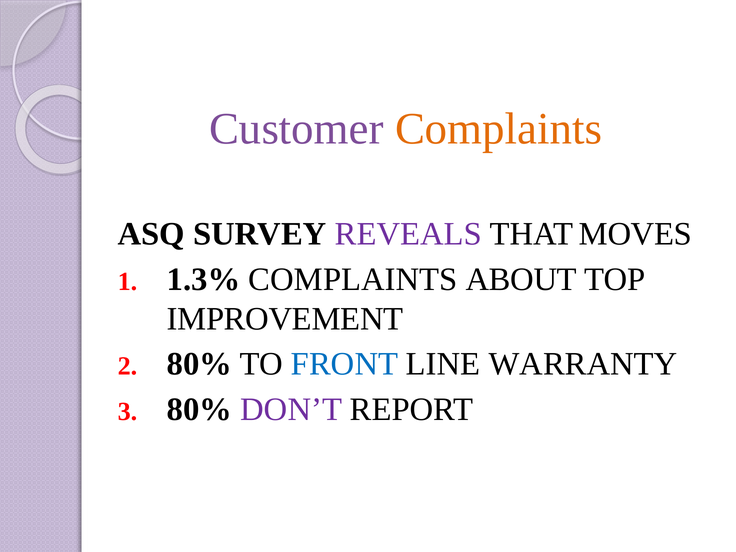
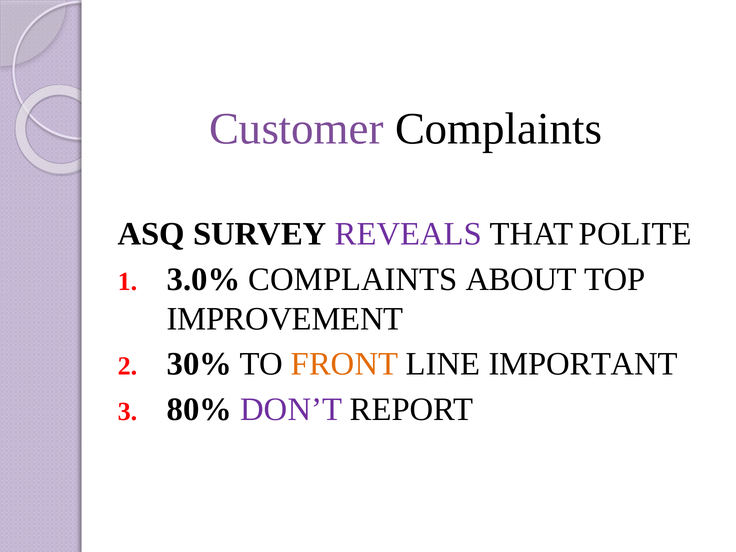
Complaints at (499, 129) colour: orange -> black
MOVES: MOVES -> POLITE
1.3%: 1.3% -> 3.0%
80% at (199, 364): 80% -> 30%
FRONT colour: blue -> orange
WARRANTY: WARRANTY -> IMPORTANT
